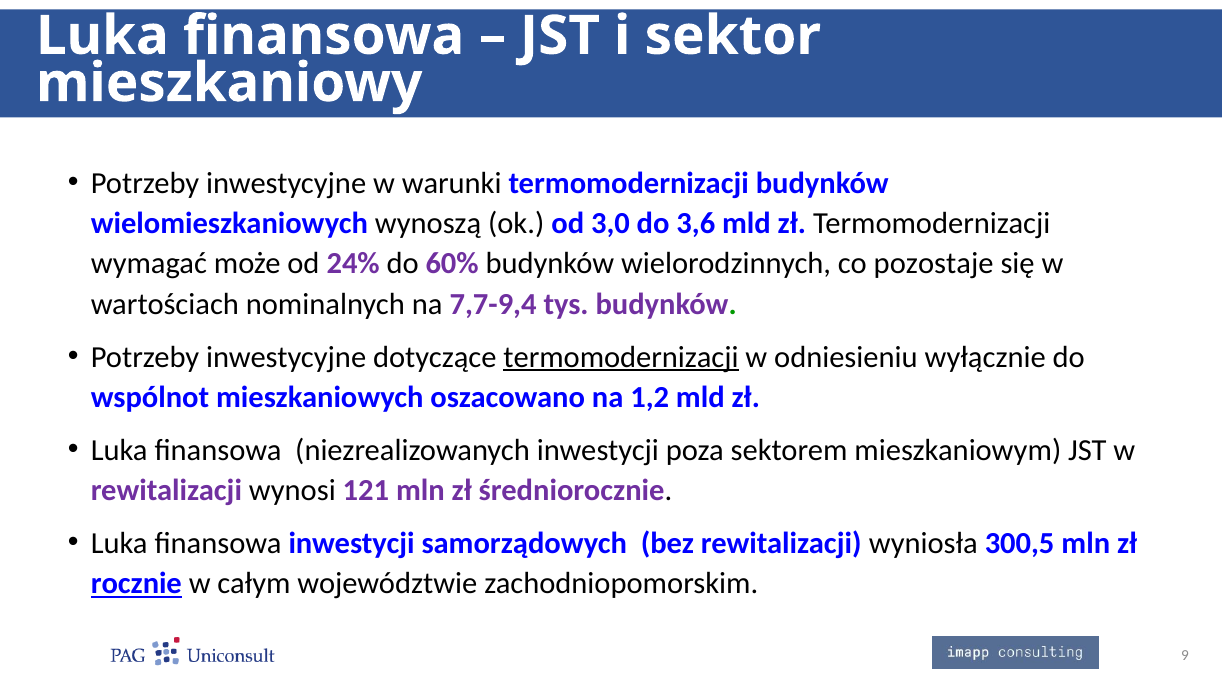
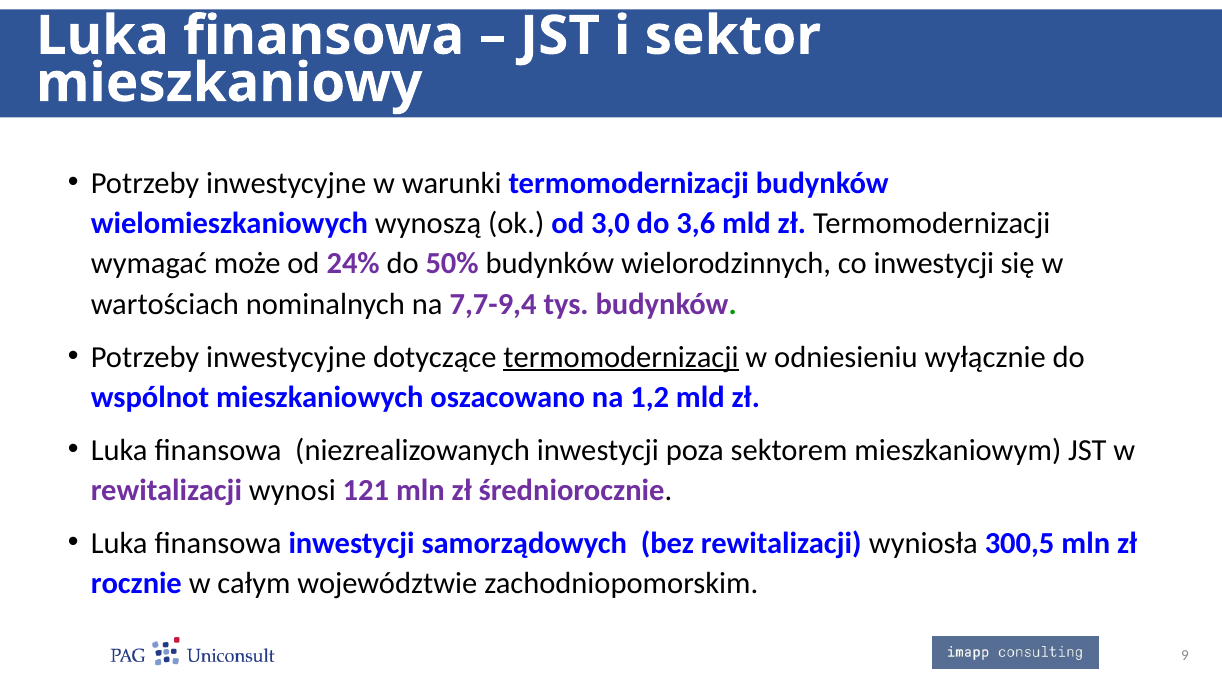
60%: 60% -> 50%
co pozostaje: pozostaje -> inwestycji
rocznie underline: present -> none
